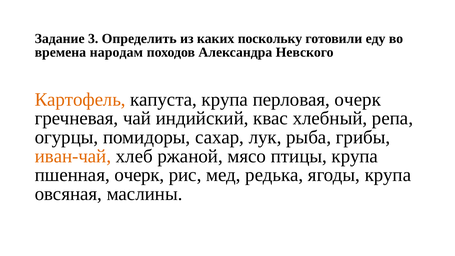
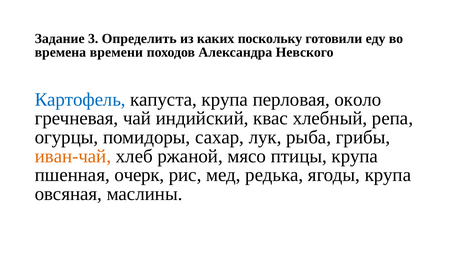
народам: народам -> времени
Картофель colour: orange -> blue
перловая очерк: очерк -> около
